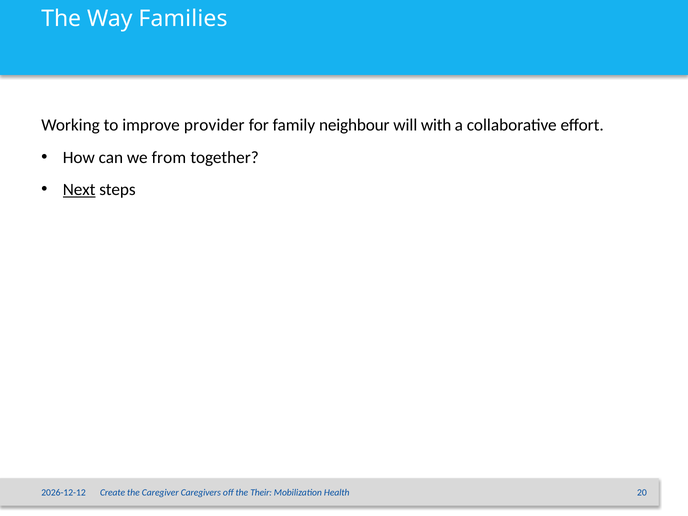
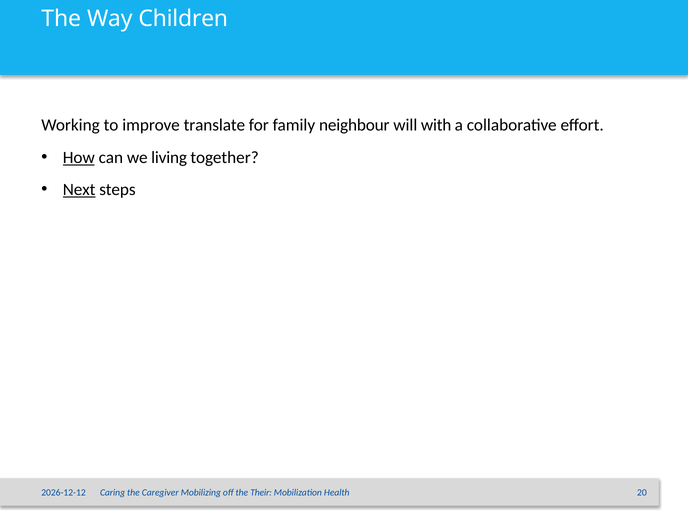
Families: Families -> Children
provider: provider -> translate
How underline: none -> present
from: from -> living
Create: Create -> Caring
Caregivers: Caregivers -> Mobilizing
